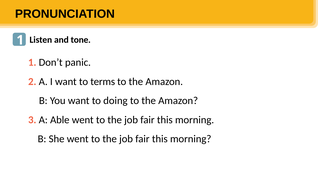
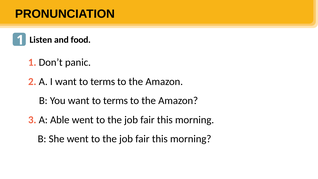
tone: tone -> food
You want to doing: doing -> terms
